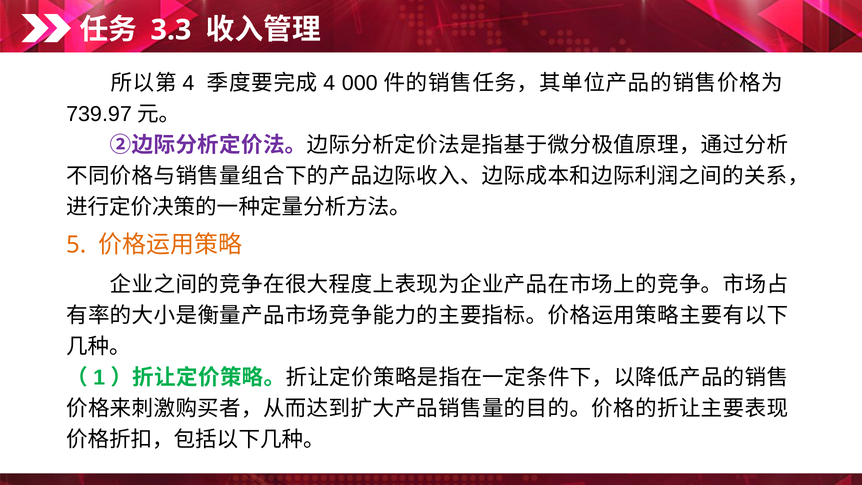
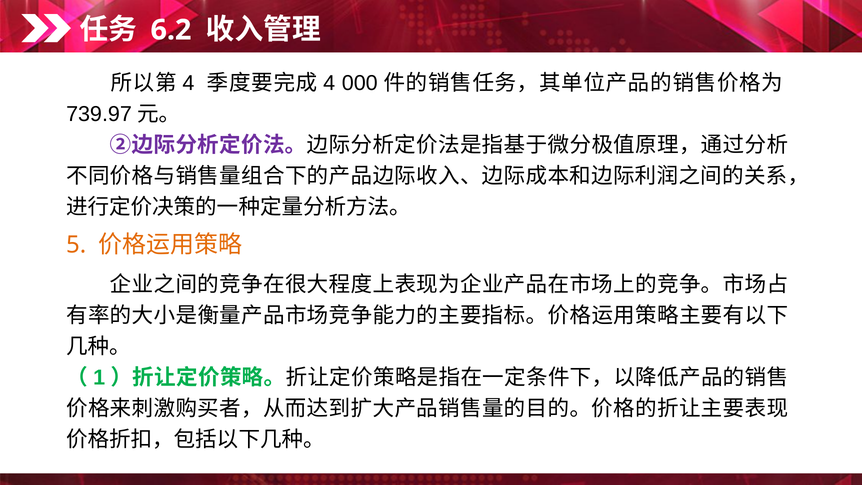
3.3: 3.3 -> 6.2
